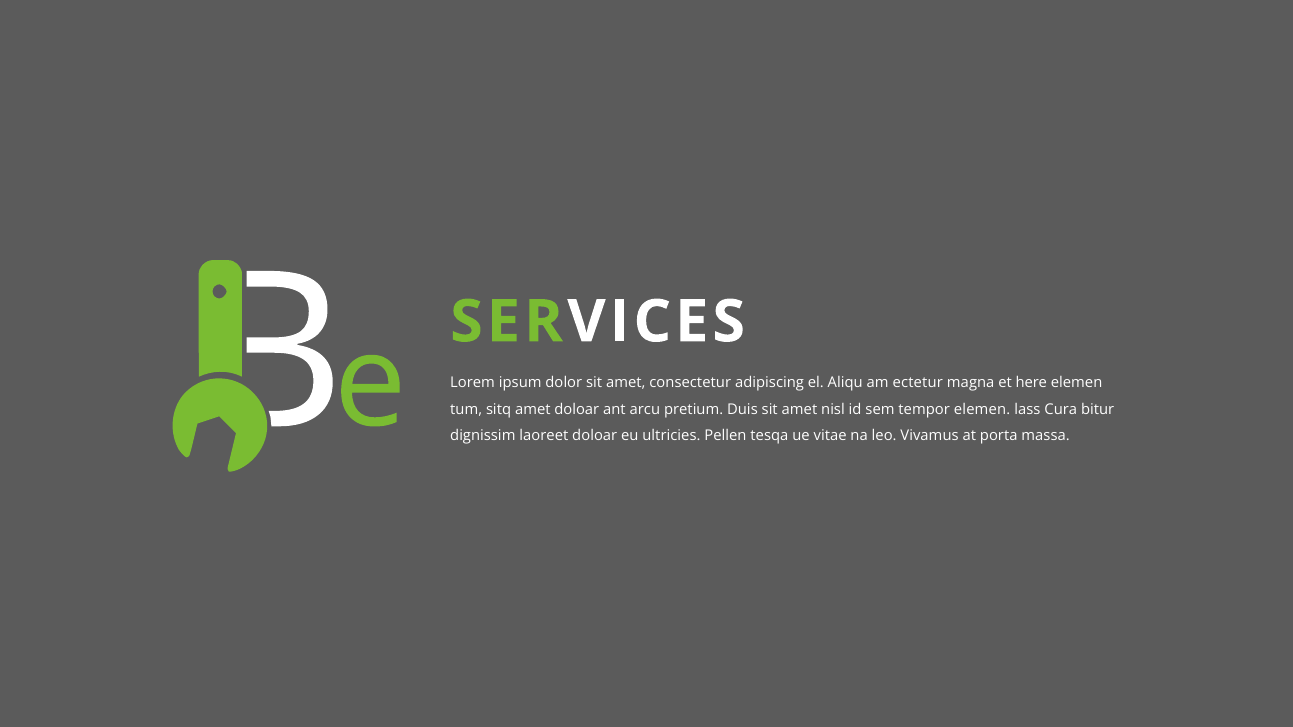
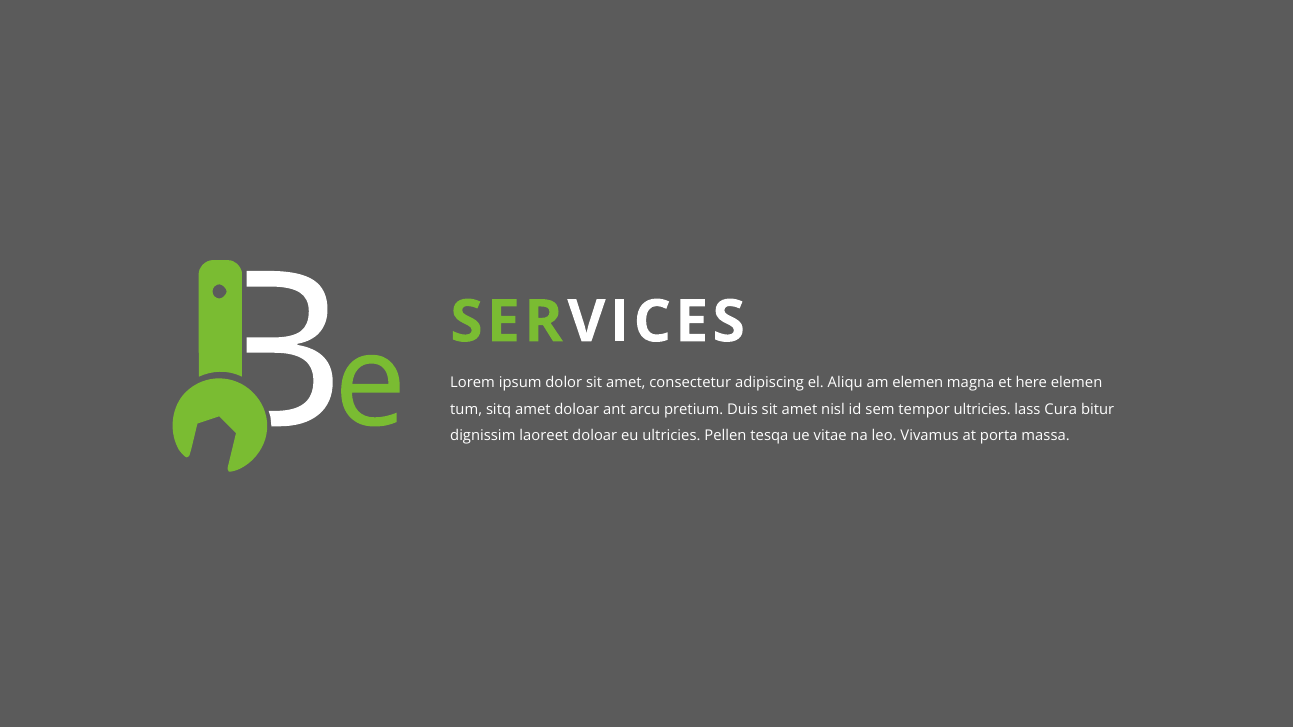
am ectetur: ectetur -> elemen
tempor elemen: elemen -> ultricies
